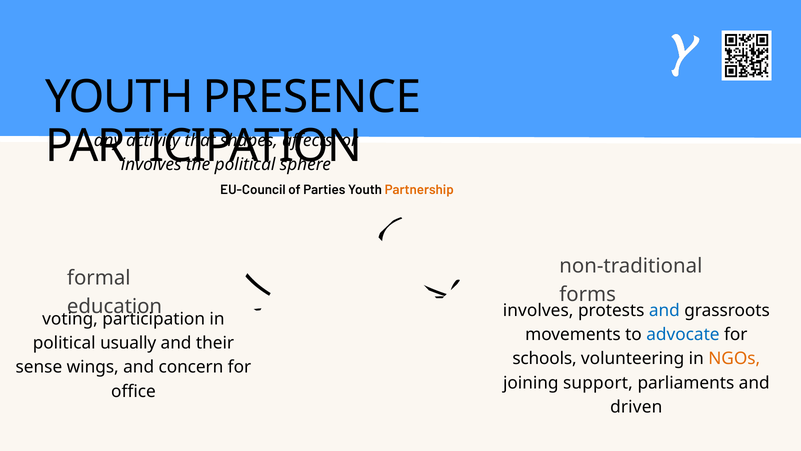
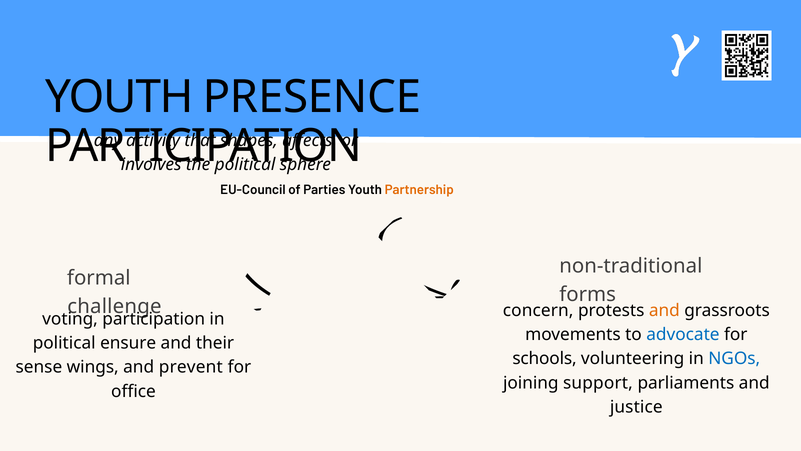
education: education -> challenge
involves at (538, 310): involves -> concern
and at (664, 310) colour: blue -> orange
usually: usually -> ensure
NGOs colour: orange -> blue
concern: concern -> prevent
driven: driven -> justice
